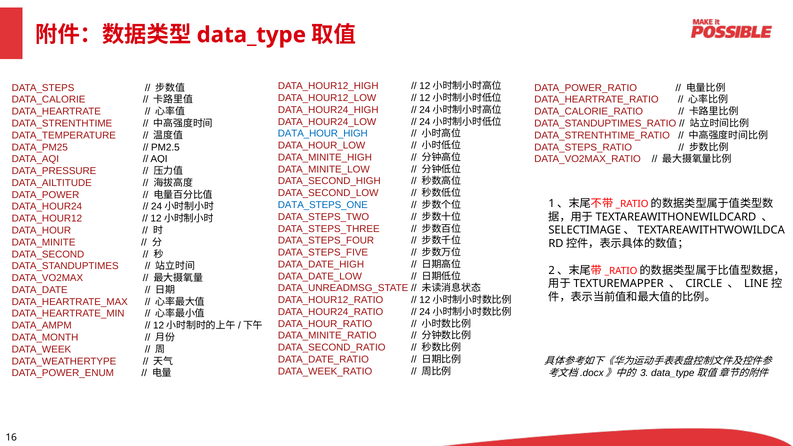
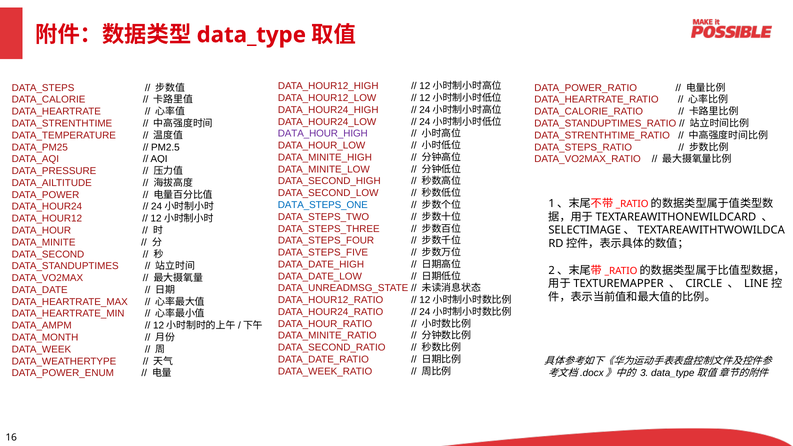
DATA_HOUR_HIGH colour: blue -> purple
